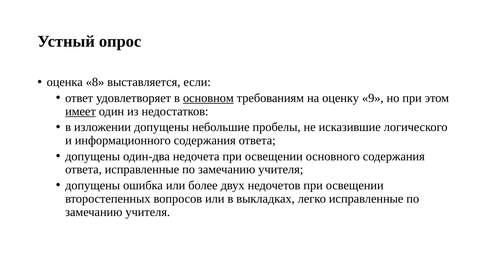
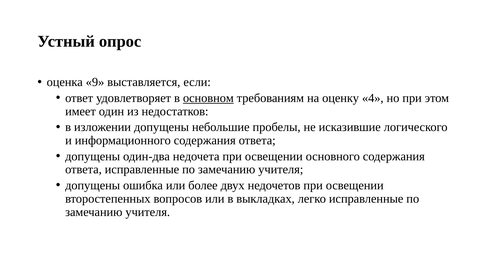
8: 8 -> 9
9: 9 -> 4
имеет underline: present -> none
